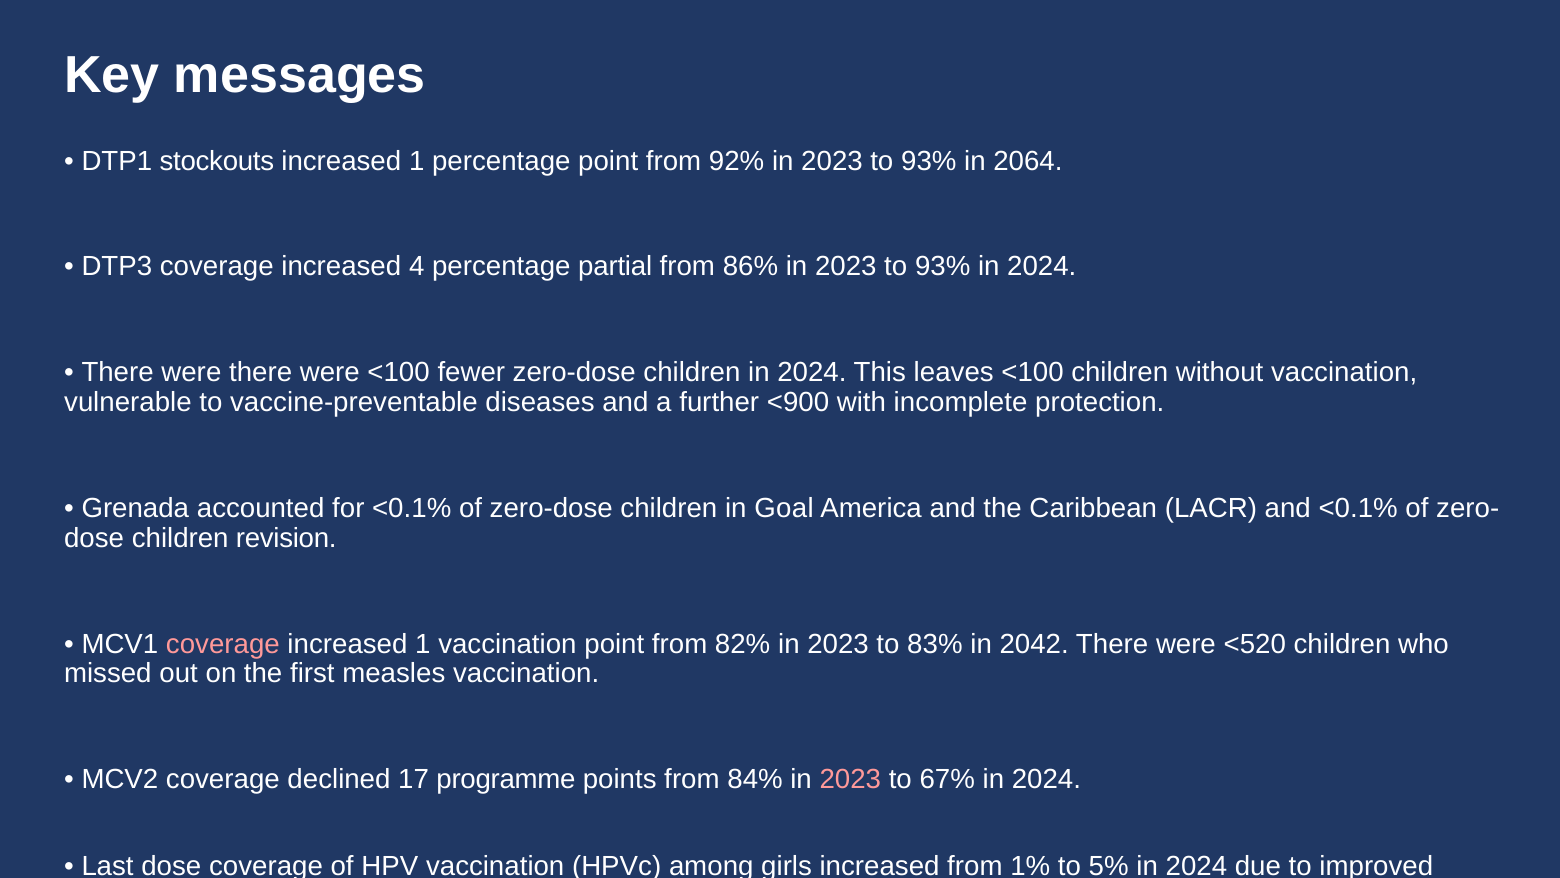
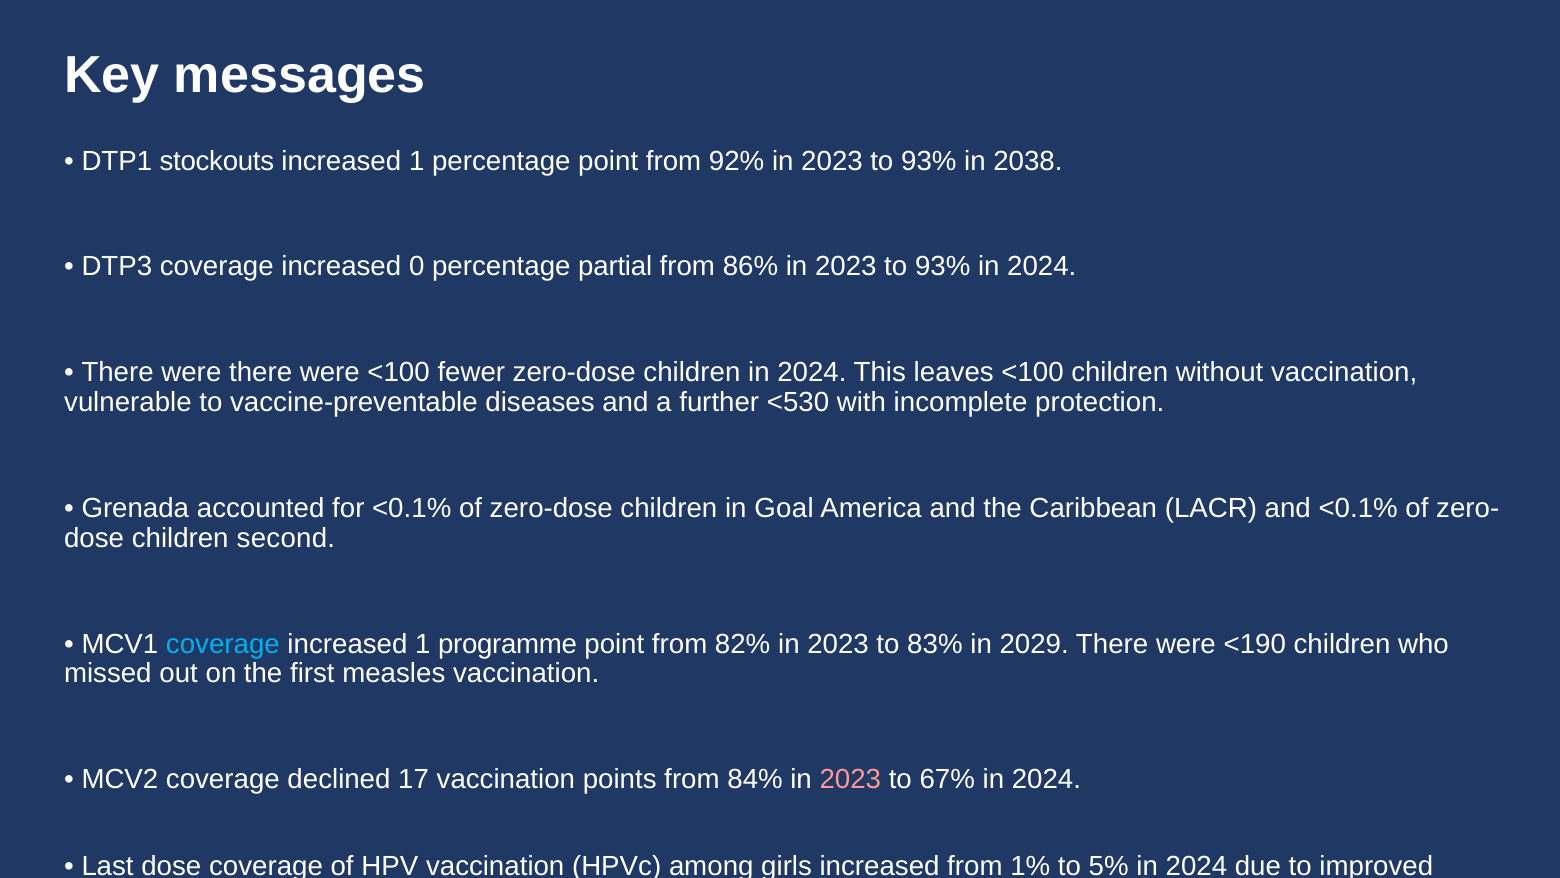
2064: 2064 -> 2038
4: 4 -> 0
<900: <900 -> <530
revision: revision -> second
coverage at (223, 644) colour: pink -> light blue
1 vaccination: vaccination -> programme
2042: 2042 -> 2029
<520: <520 -> <190
17 programme: programme -> vaccination
